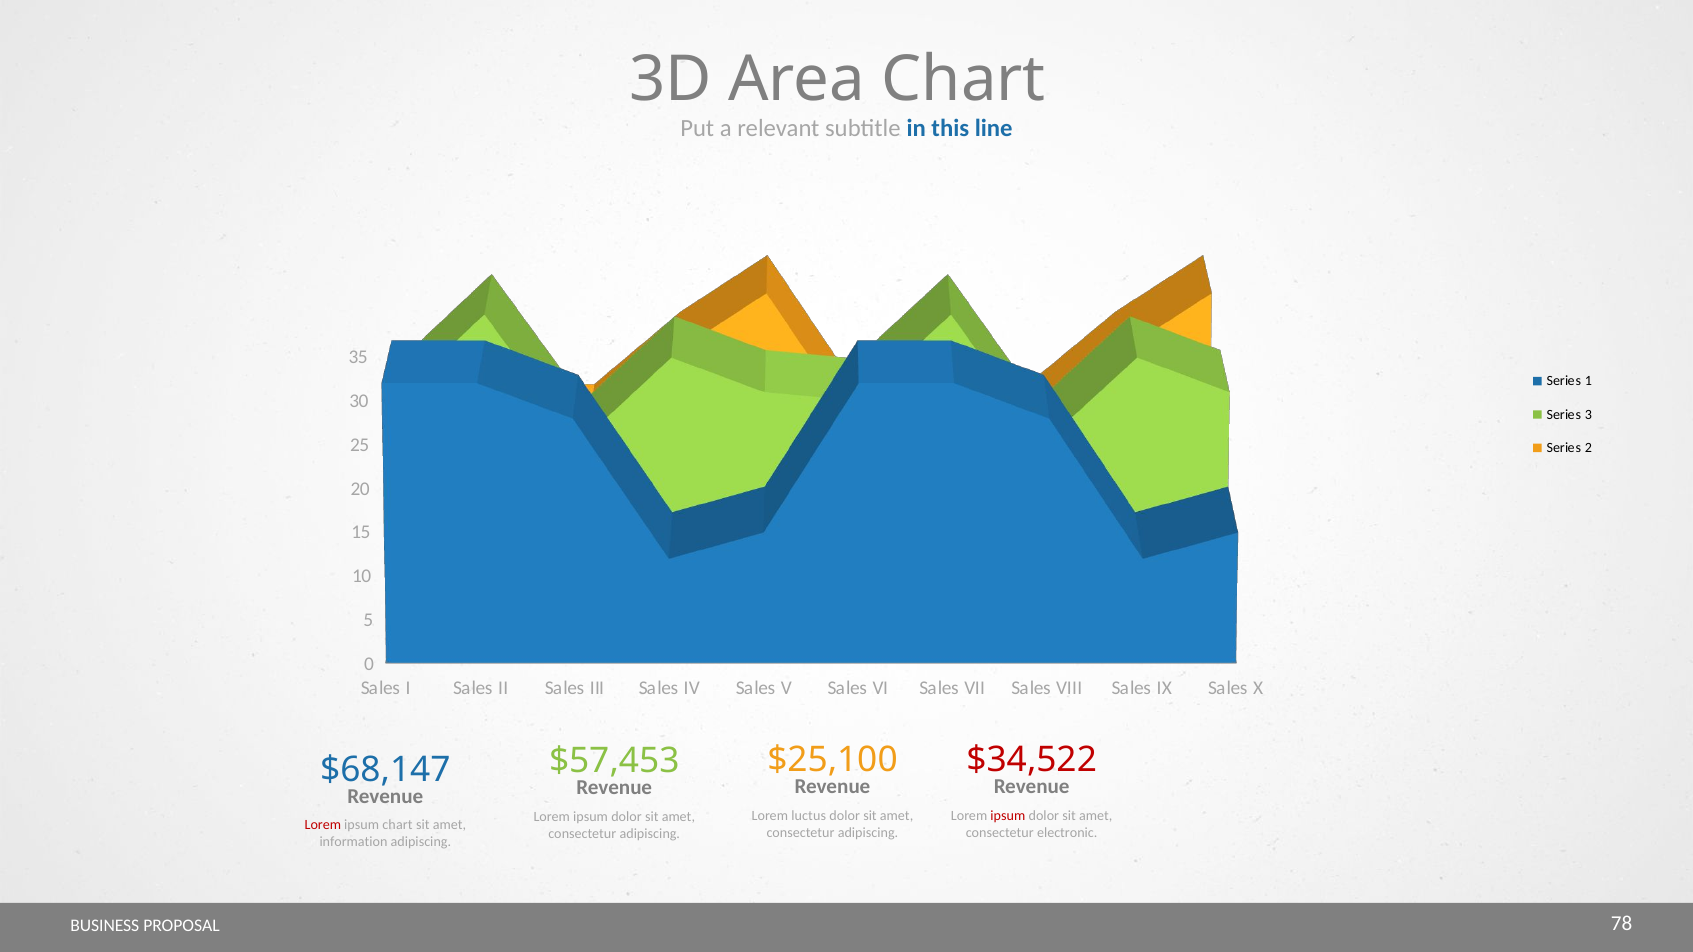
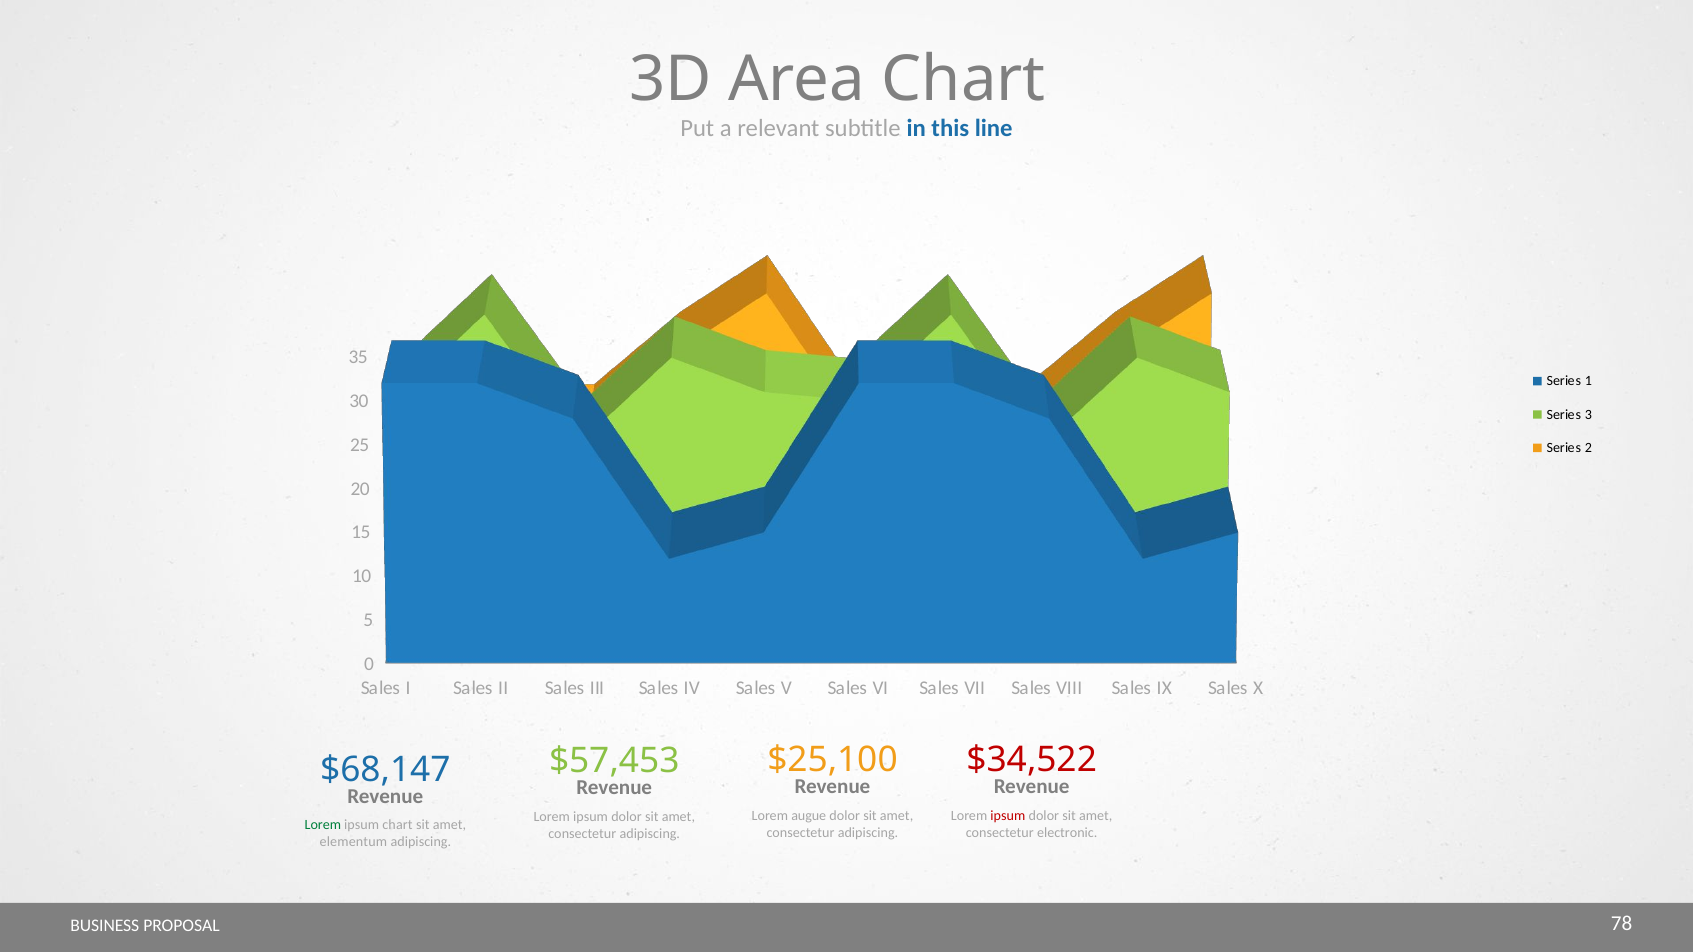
luctus: luctus -> augue
Lorem at (323, 825) colour: red -> green
information: information -> elementum
